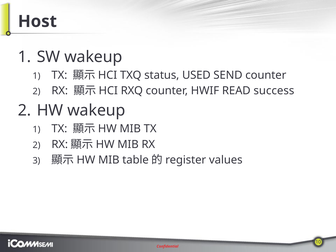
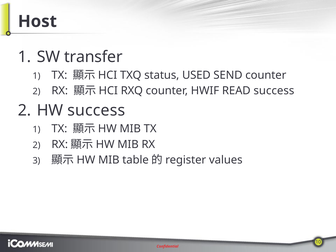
SW wakeup: wakeup -> transfer
HW wakeup: wakeup -> success
